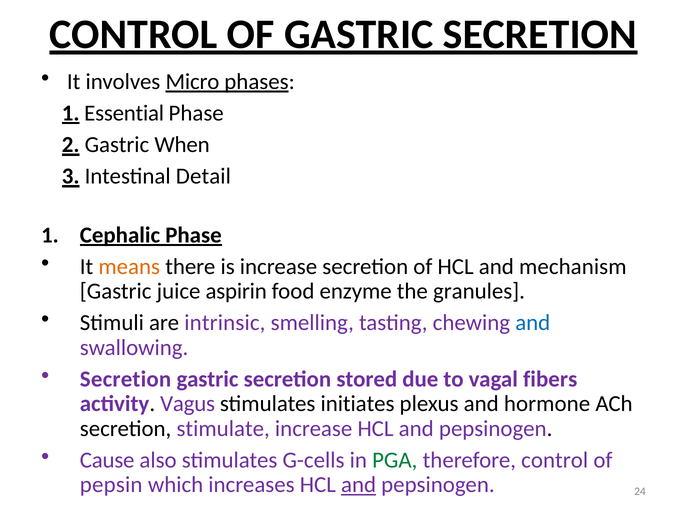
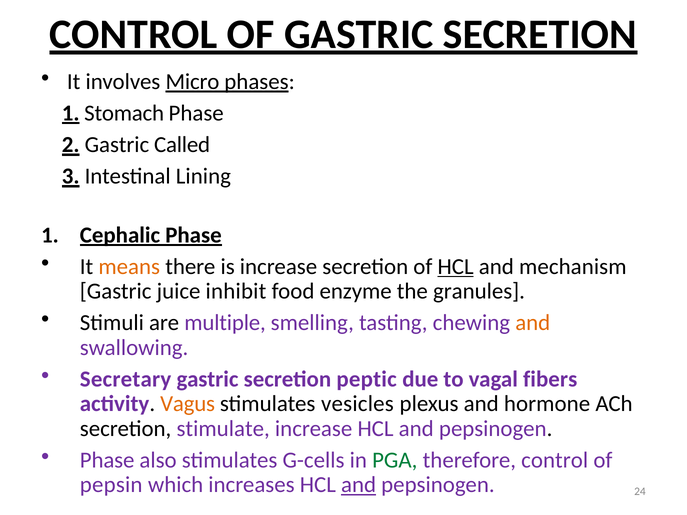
Essential: Essential -> Stomach
When: When -> Called
Detail: Detail -> Lining
HCL at (456, 267) underline: none -> present
aspirin: aspirin -> inhibit
intrinsic: intrinsic -> multiple
and at (533, 323) colour: blue -> orange
Secretion at (126, 379): Secretion -> Secretary
stored: stored -> peptic
Vagus colour: purple -> orange
initiates: initiates -> vesicles
Cause at (107, 460): Cause -> Phase
